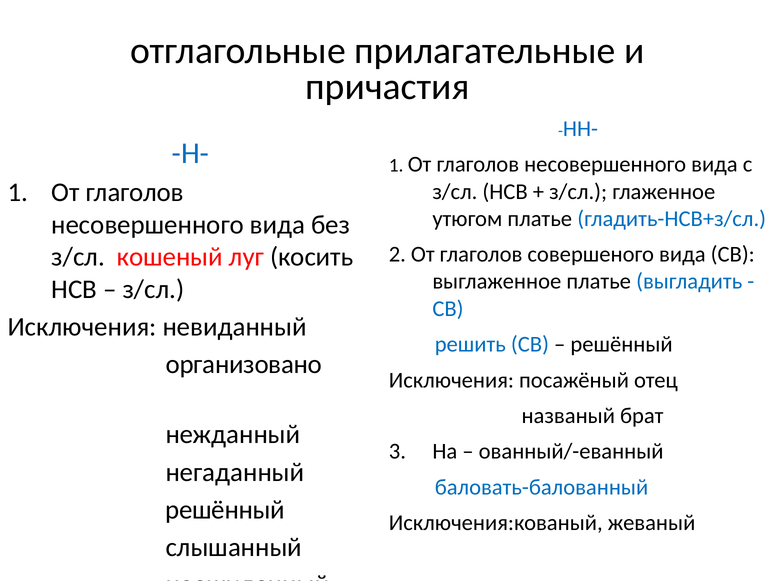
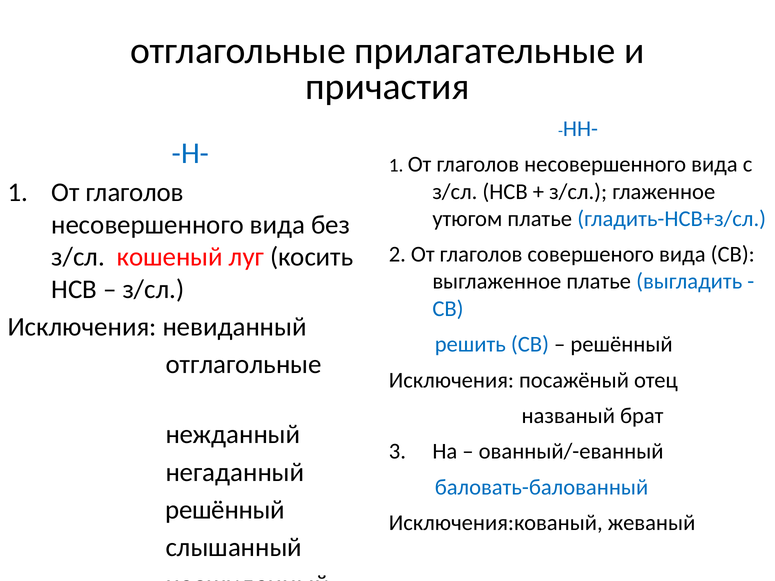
организовано at (244, 365): организовано -> отглагольные
